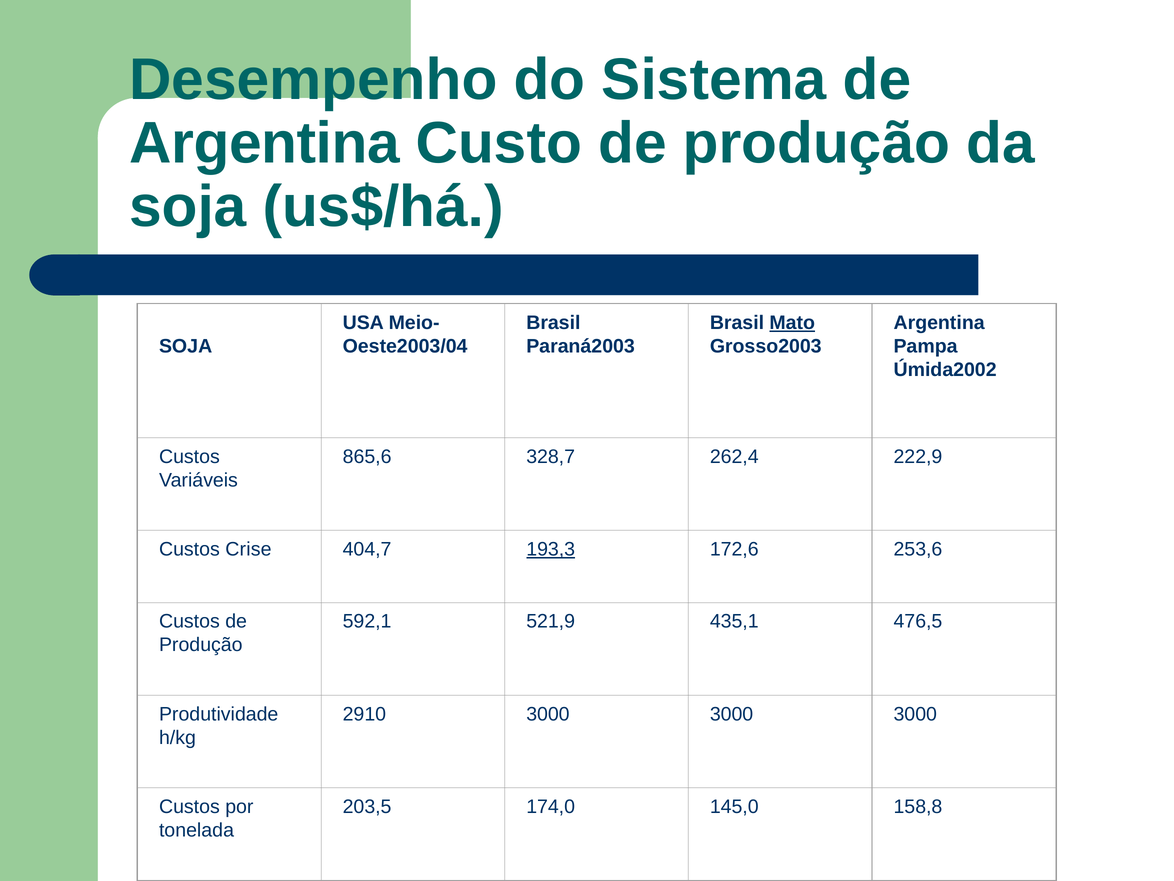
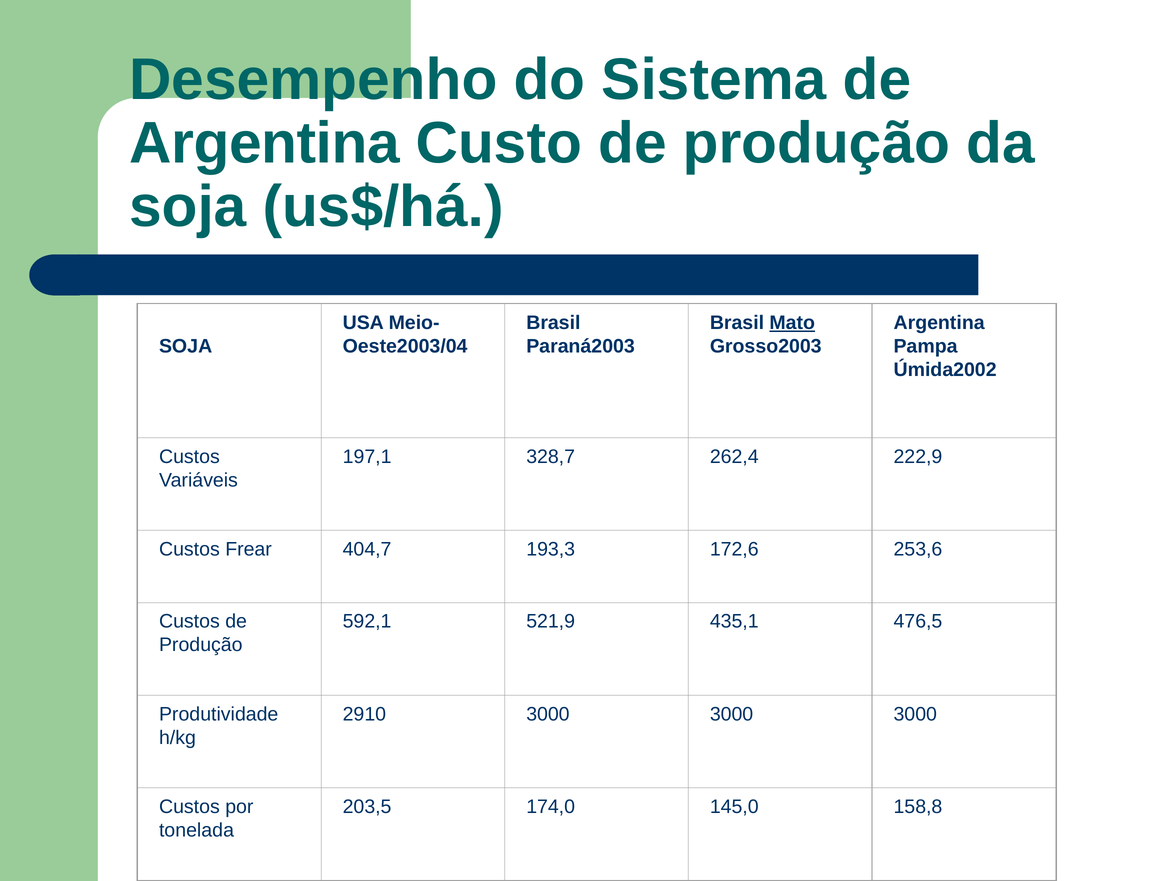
865,6: 865,6 -> 197,1
Crise: Crise -> Frear
193,3 underline: present -> none
